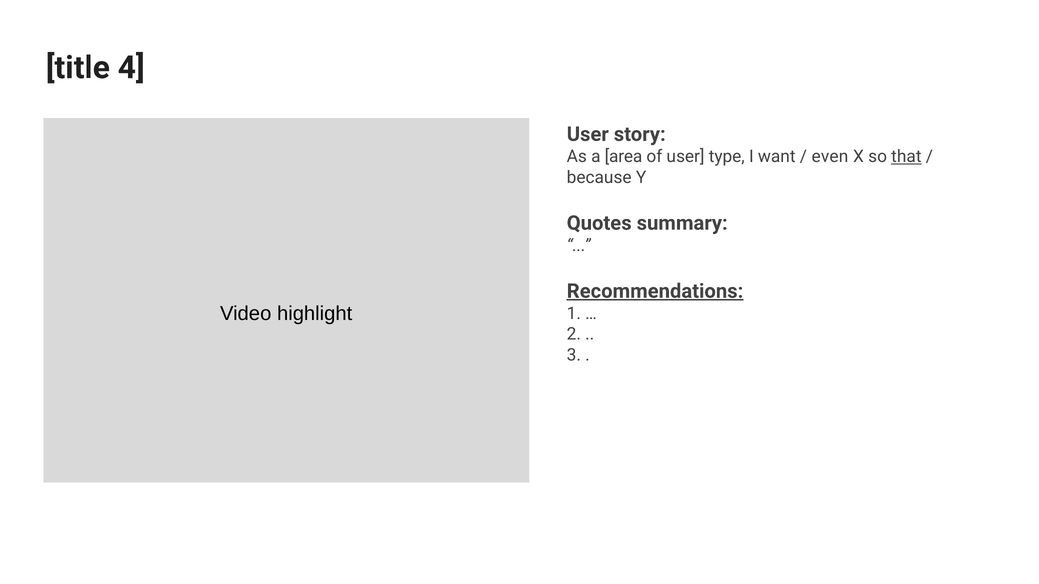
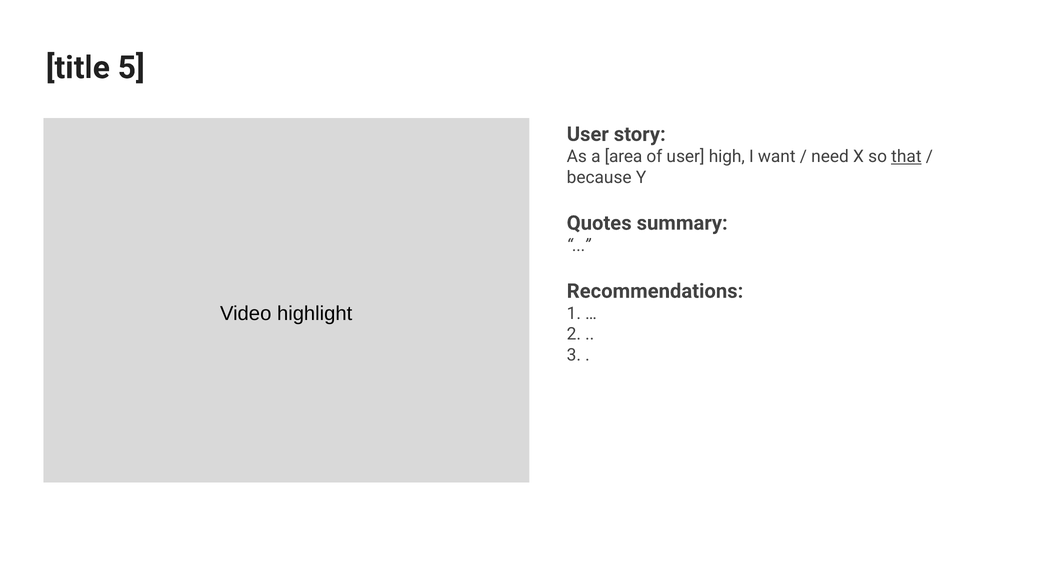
4: 4 -> 5
type: type -> high
even: even -> need
Recommendations underline: present -> none
